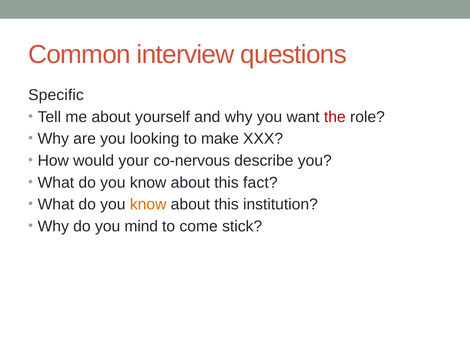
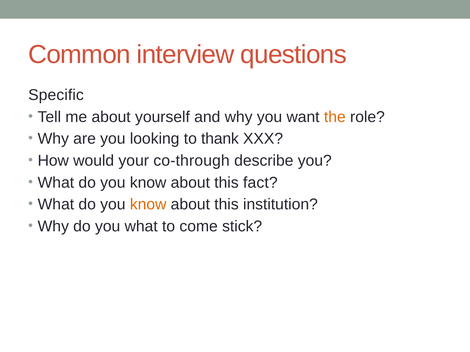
the colour: red -> orange
make: make -> thank
co-nervous: co-nervous -> co-through
you mind: mind -> what
